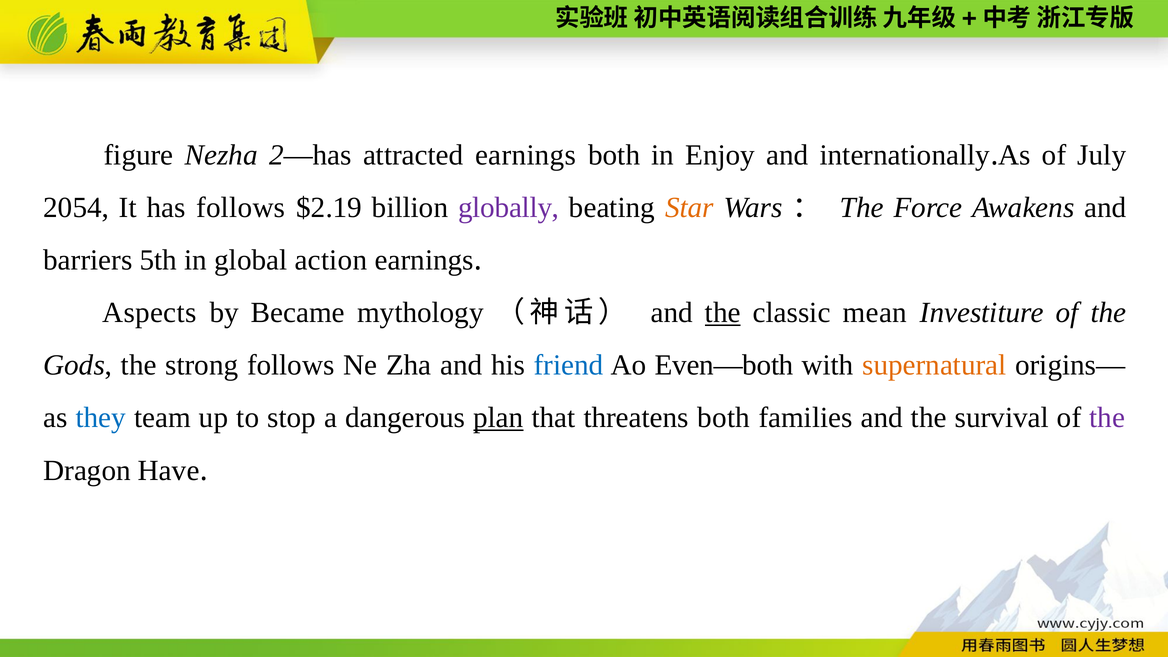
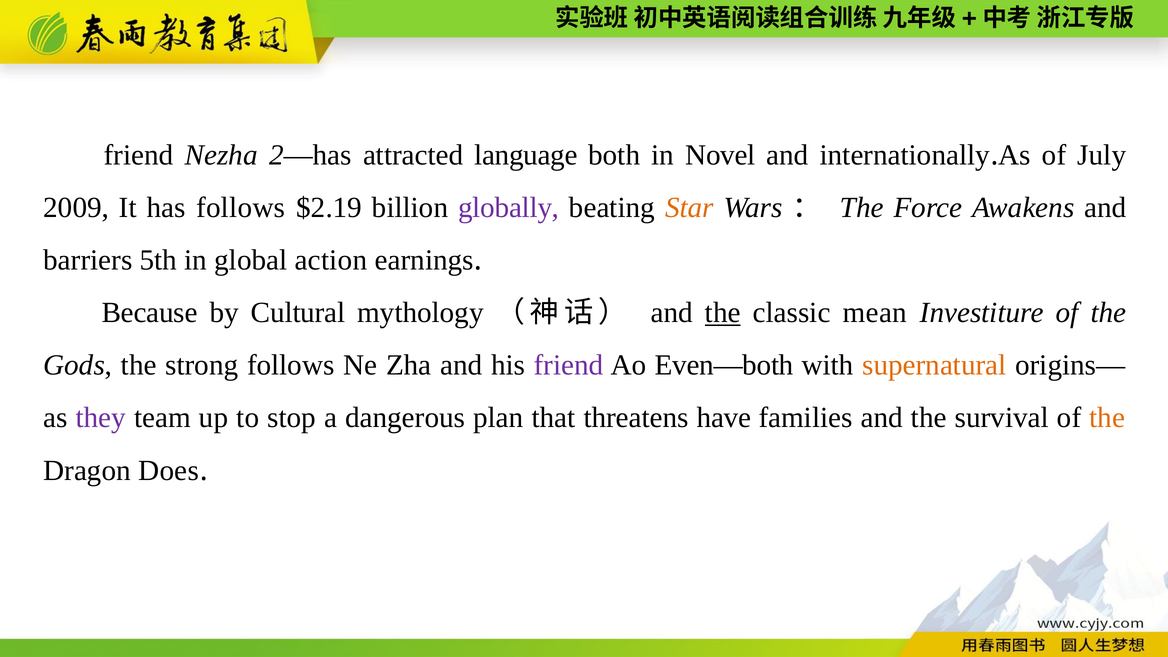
figure at (139, 155): figure -> friend
attracted earnings: earnings -> language
Enjoy: Enjoy -> Novel
2054: 2054 -> 2009
Aspects: Aspects -> Because
Became: Became -> Cultural
friend at (569, 365) colour: blue -> purple
they colour: blue -> purple
plan underline: present -> none
threatens both: both -> have
the at (1107, 418) colour: purple -> orange
Have: Have -> Does
